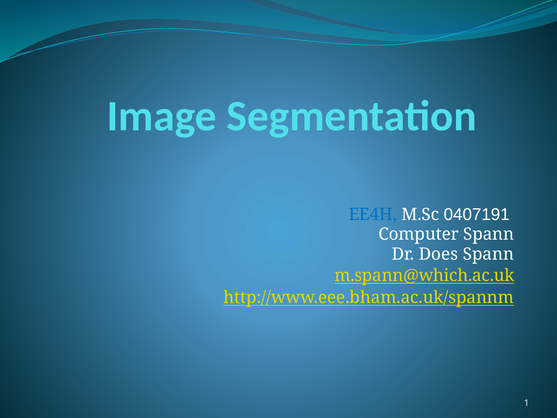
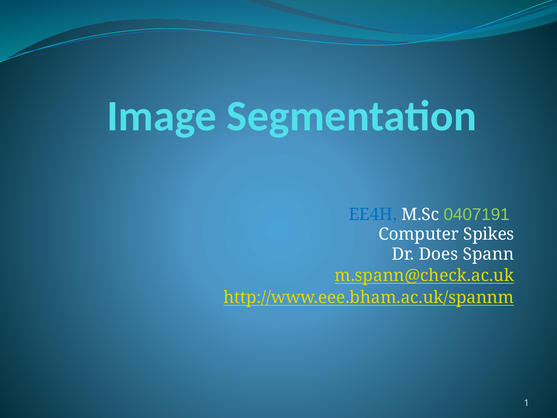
0407191 colour: white -> light green
Computer Spann: Spann -> Spikes
m.spann@which.ac.uk: m.spann@which.ac.uk -> m.spann@check.ac.uk
